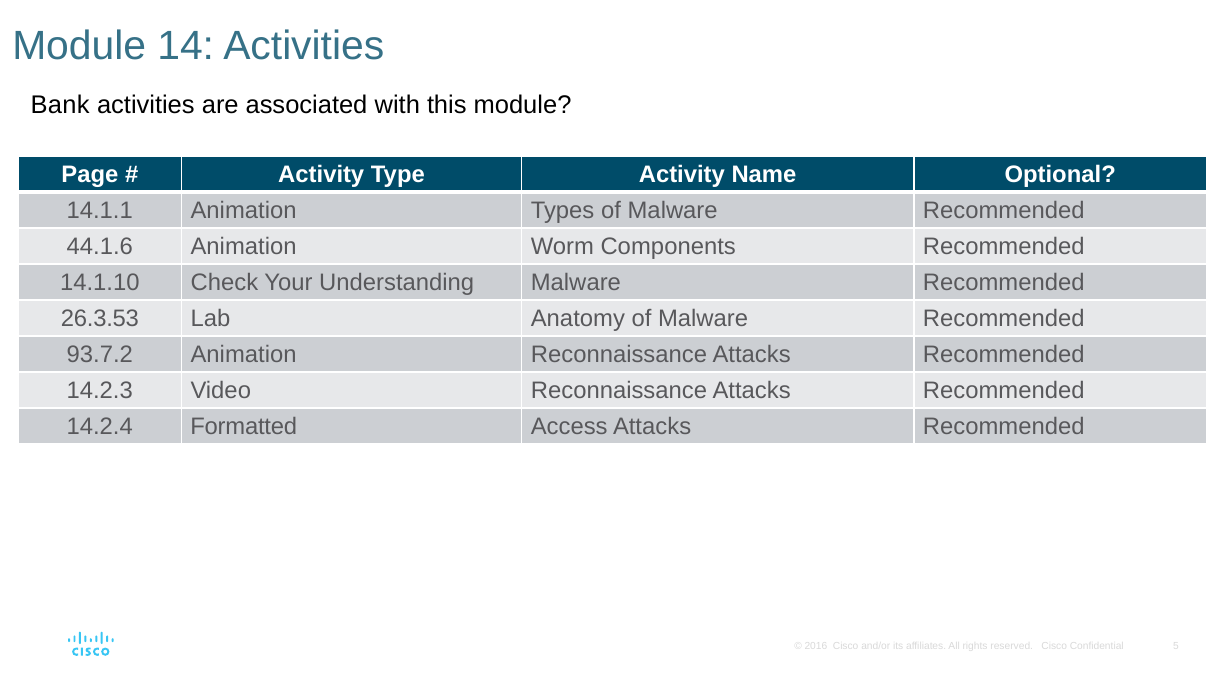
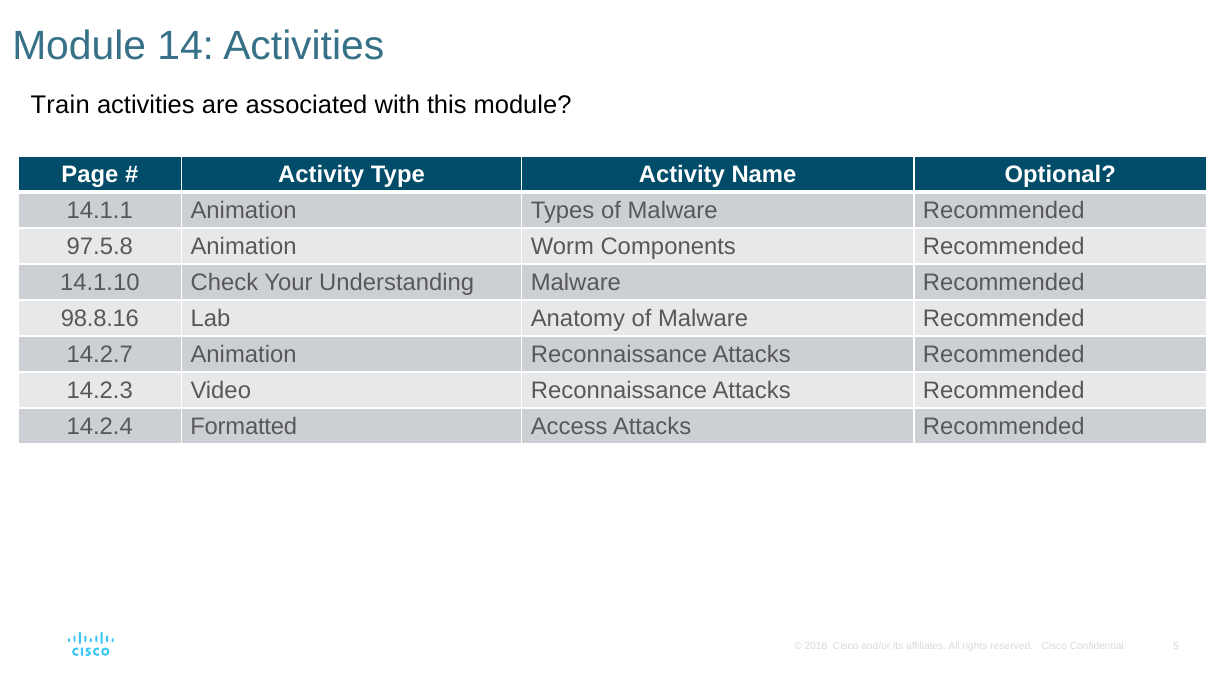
Bank: Bank -> Train
44.1.6: 44.1.6 -> 97.5.8
26.3.53: 26.3.53 -> 98.8.16
93.7.2: 93.7.2 -> 14.2.7
